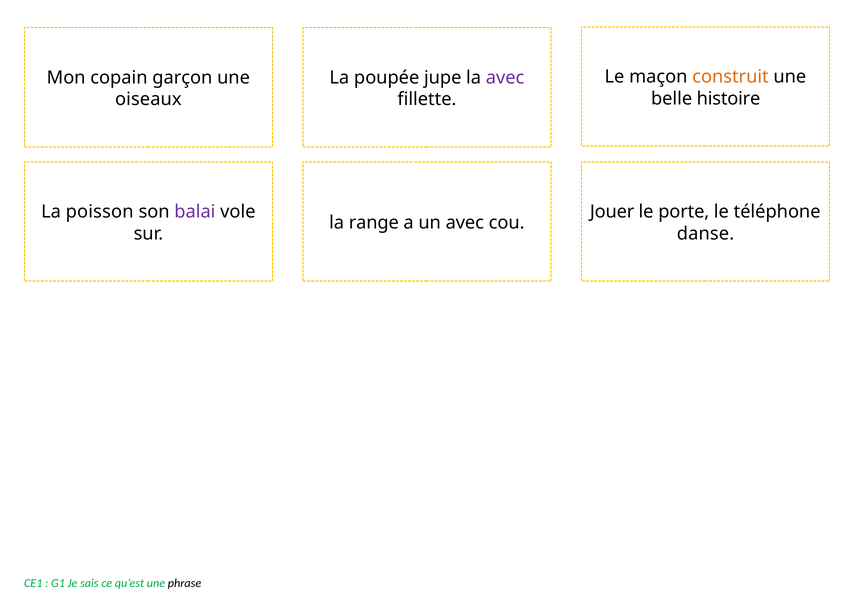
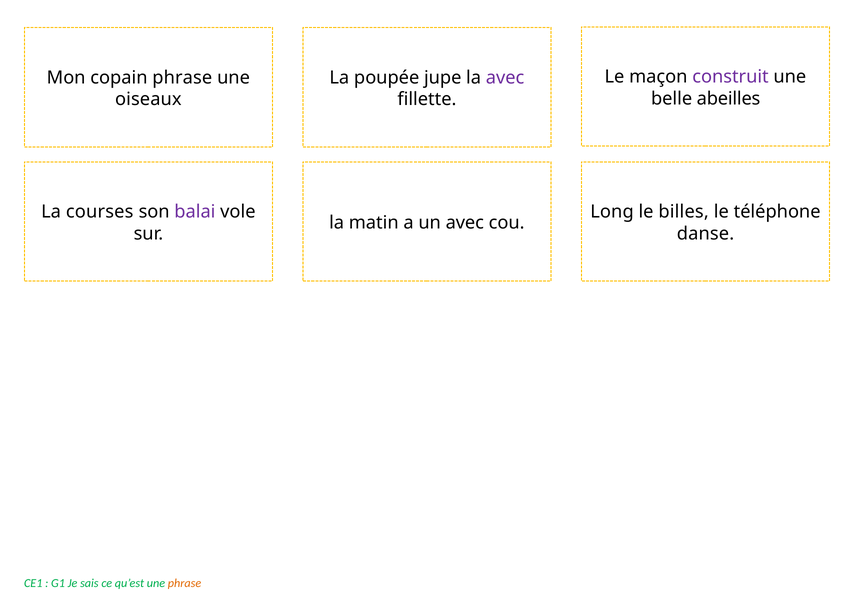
construit colour: orange -> purple
copain garçon: garçon -> phrase
histoire: histoire -> abeilles
poisson: poisson -> courses
Jouer: Jouer -> Long
porte: porte -> billes
range: range -> matin
phrase at (185, 583) colour: black -> orange
